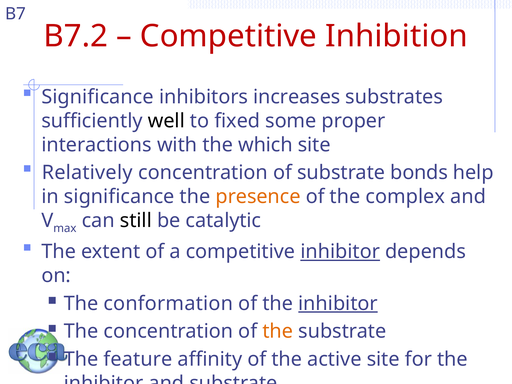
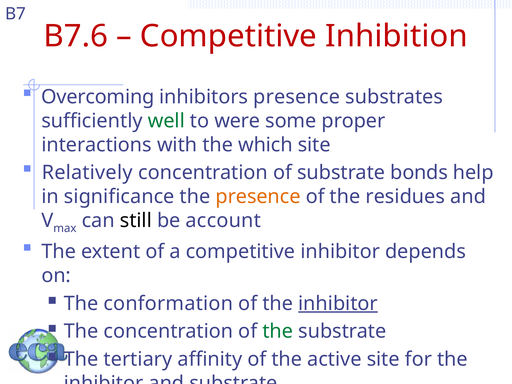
B7.2: B7.2 -> B7.6
Significance at (98, 97): Significance -> Overcoming
inhibitors increases: increases -> presence
well colour: black -> green
fixed: fixed -> were
complex: complex -> residues
catalytic: catalytic -> account
inhibitor at (340, 252) underline: present -> none
the at (278, 331) colour: orange -> green
feature: feature -> tertiary
